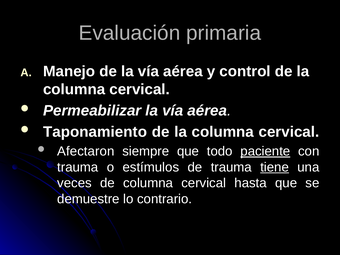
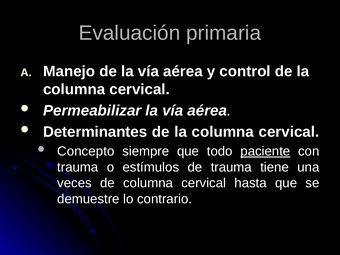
Taponamiento: Taponamiento -> Determinantes
Afectaron: Afectaron -> Concepto
tiene underline: present -> none
